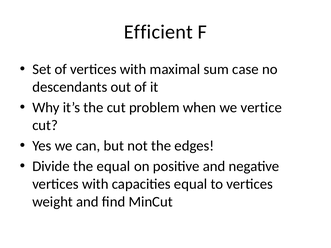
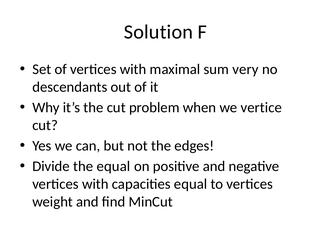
Efficient: Efficient -> Solution
case: case -> very
